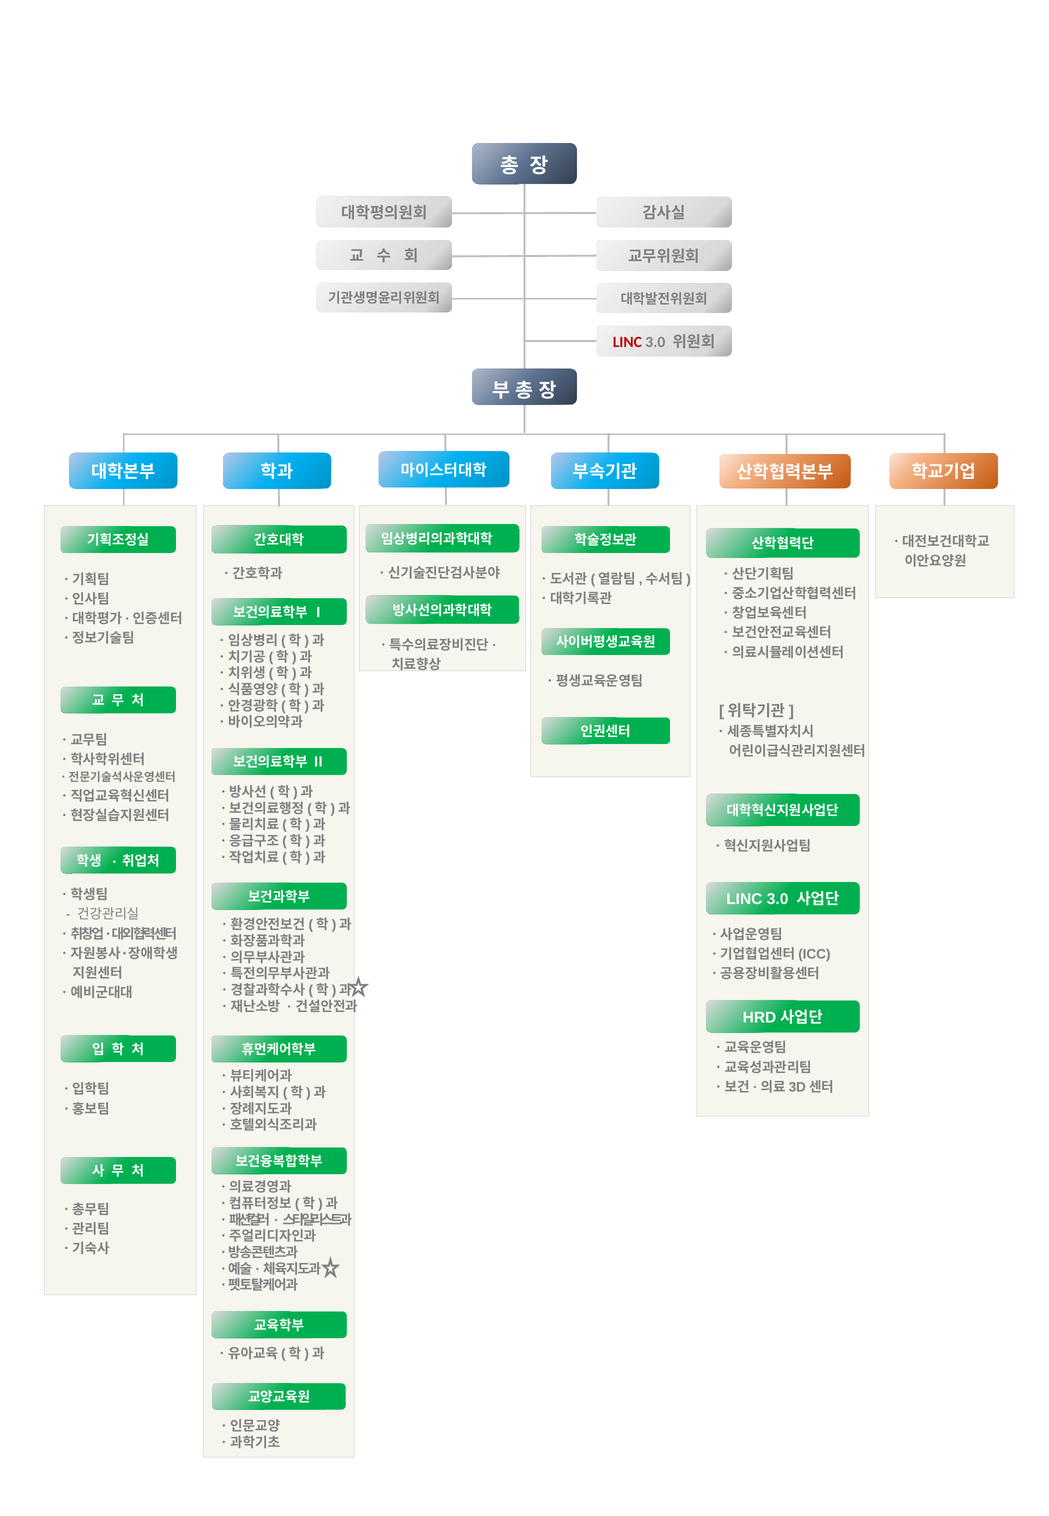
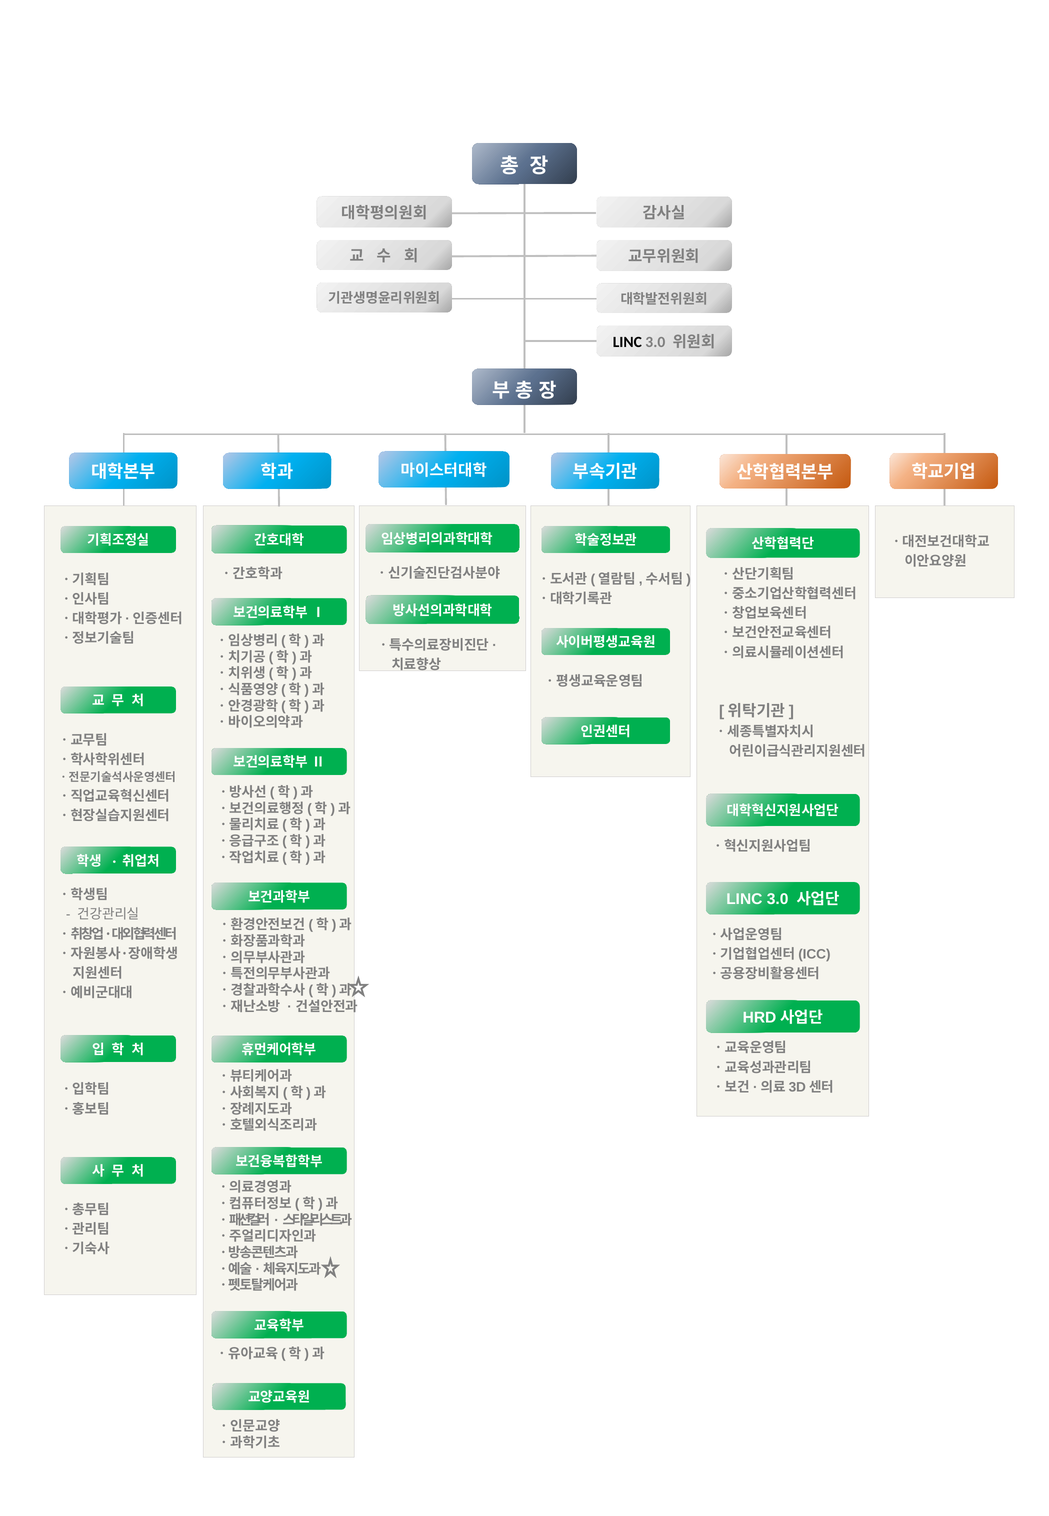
LINC at (627, 342) colour: red -> black
